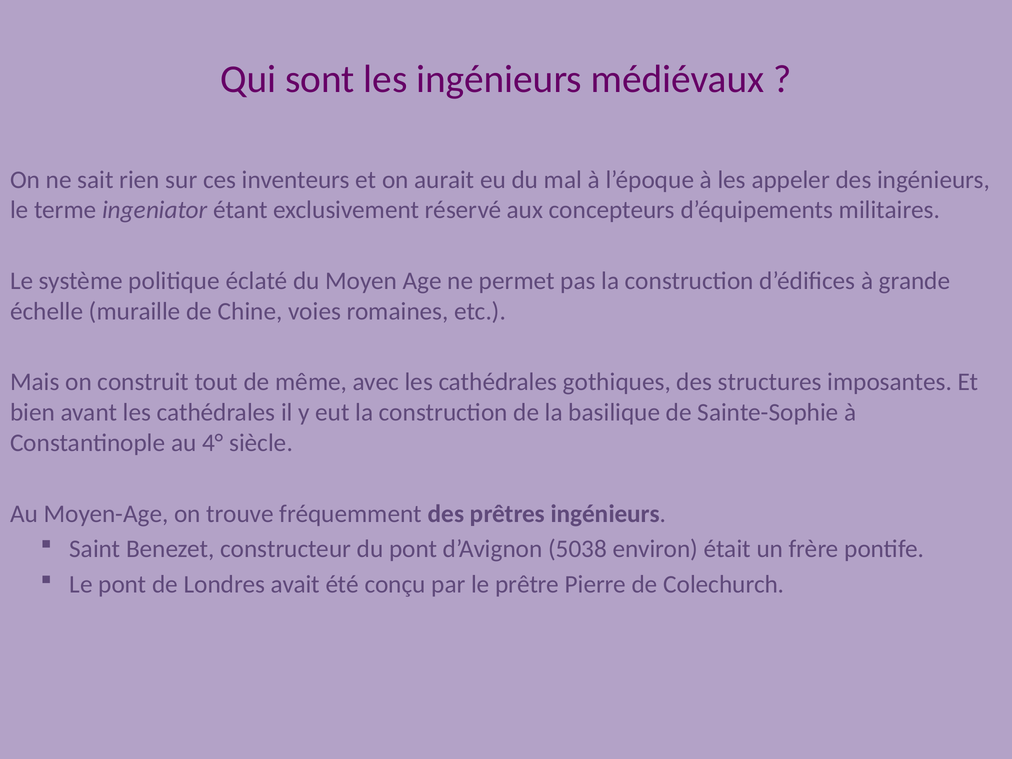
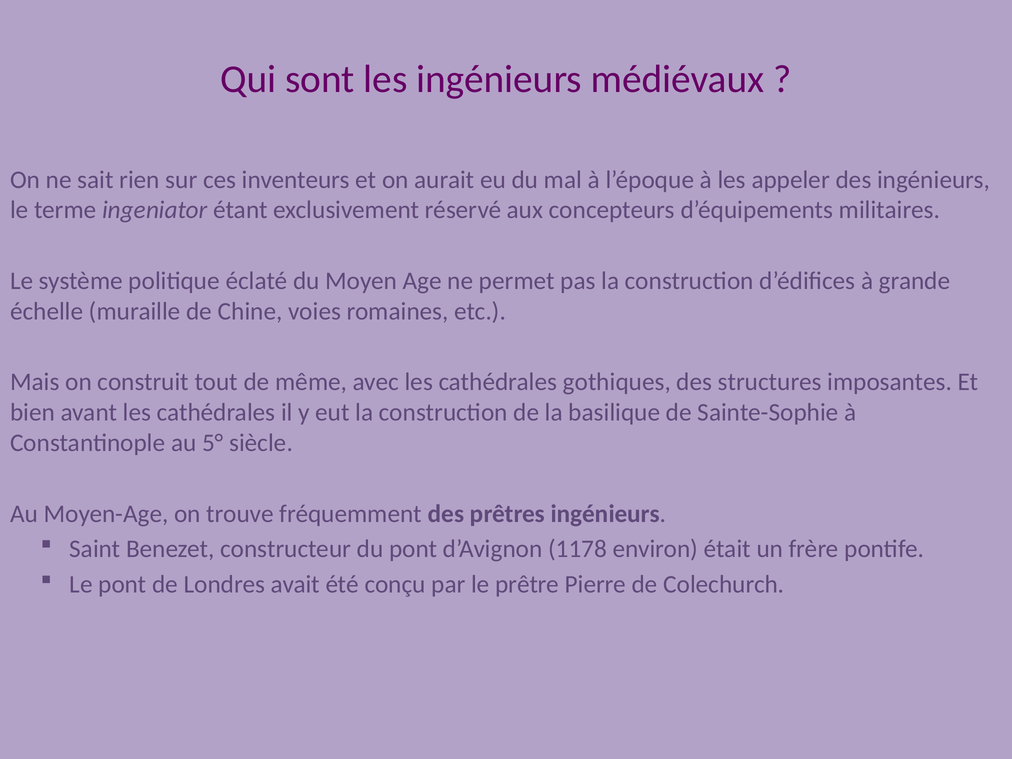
4°: 4° -> 5°
5038: 5038 -> 1178
